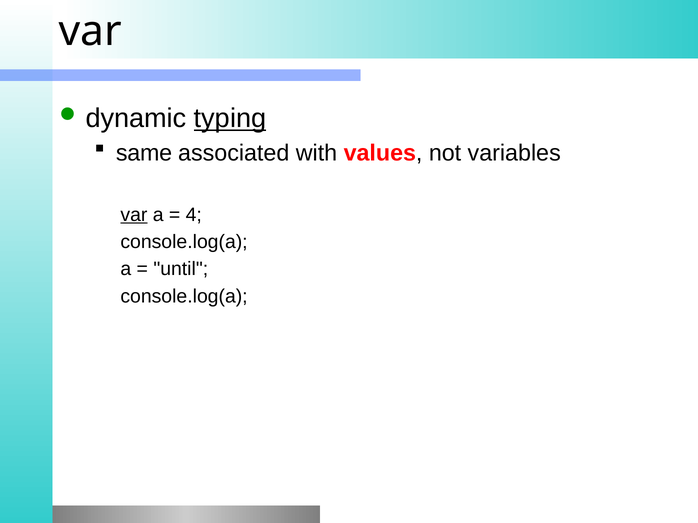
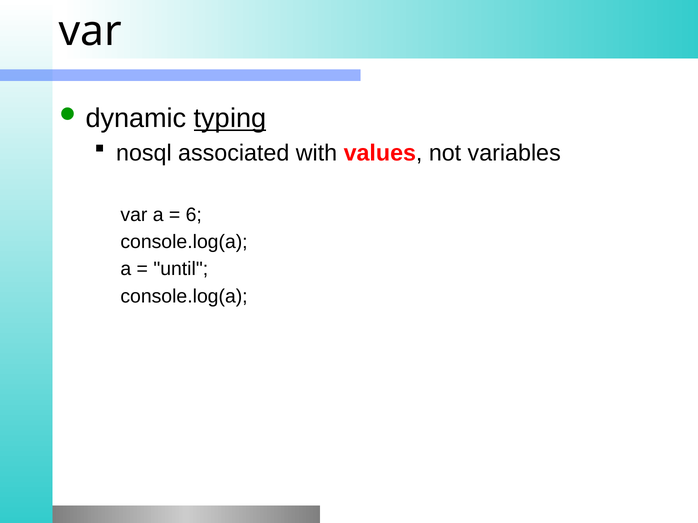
same: same -> nosql
var at (134, 215) underline: present -> none
4: 4 -> 6
